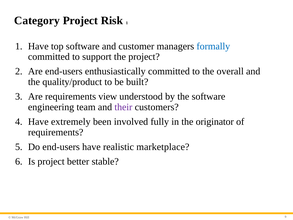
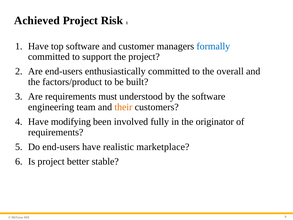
Category: Category -> Achieved
quality/product: quality/product -> factors/product
view: view -> must
their colour: purple -> orange
extremely: extremely -> modifying
